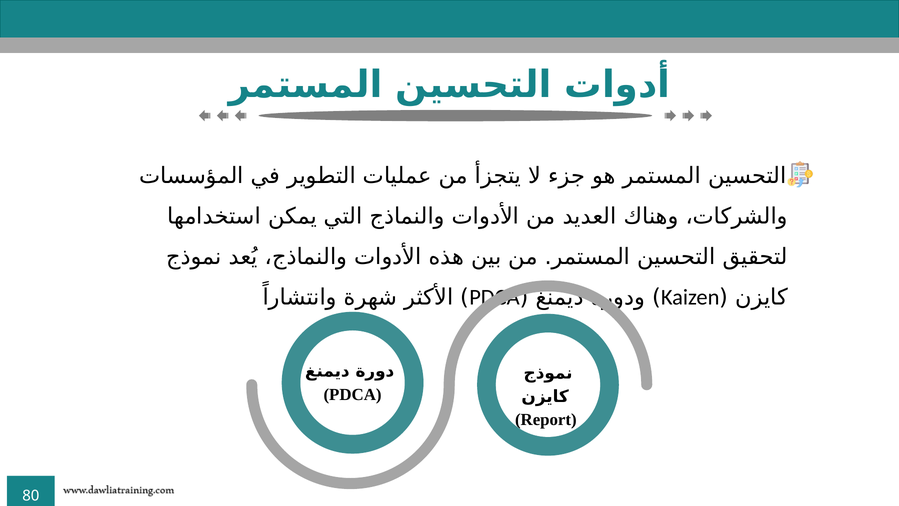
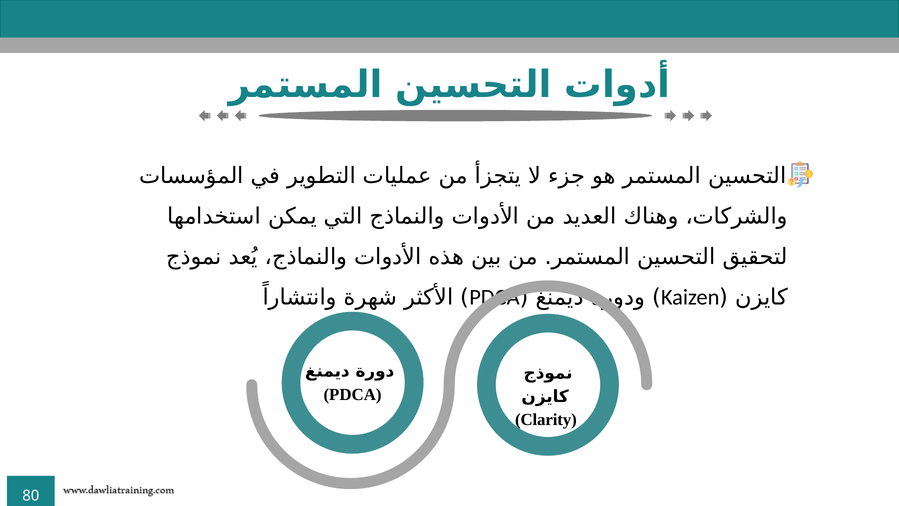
Report: Report -> Clarity
